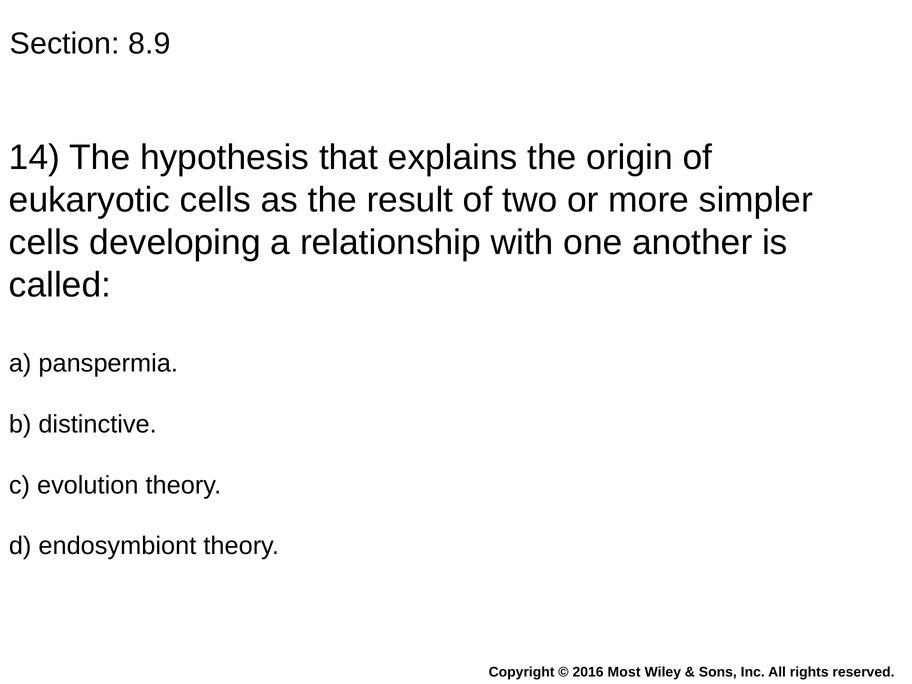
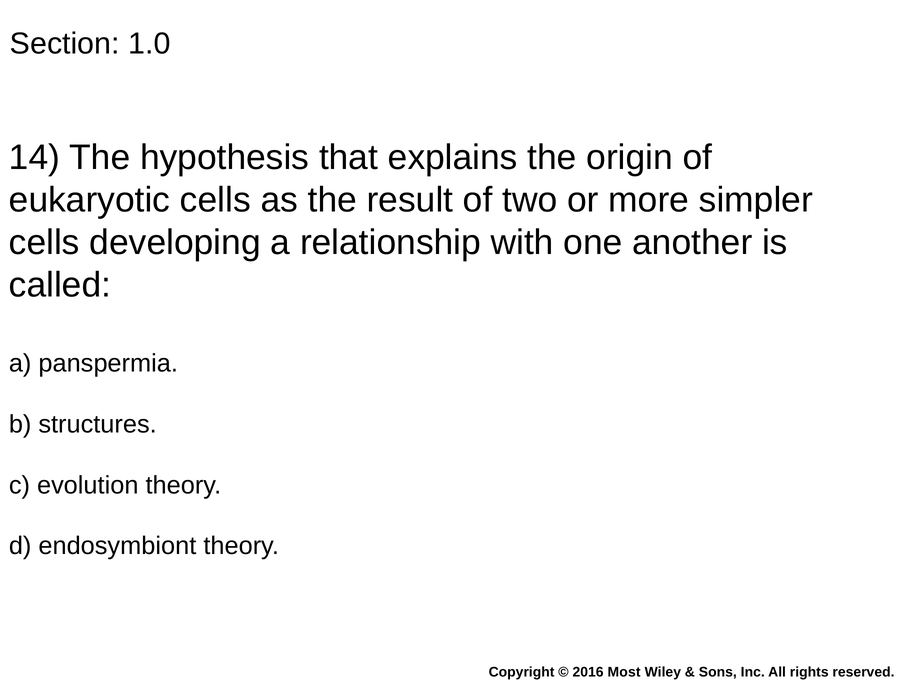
8.9: 8.9 -> 1.0
distinctive: distinctive -> structures
